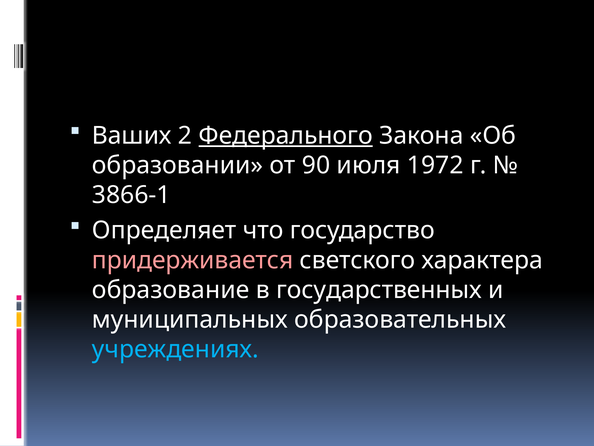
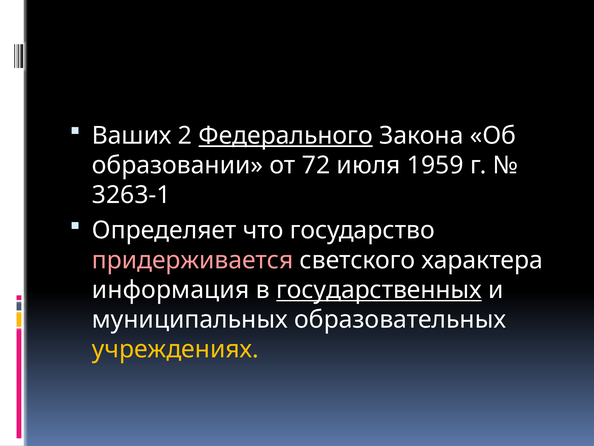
90: 90 -> 72
1972: 1972 -> 1959
3866-1: 3866-1 -> 3263-1
образование: образование -> информация
государственных underline: none -> present
учреждениях colour: light blue -> yellow
